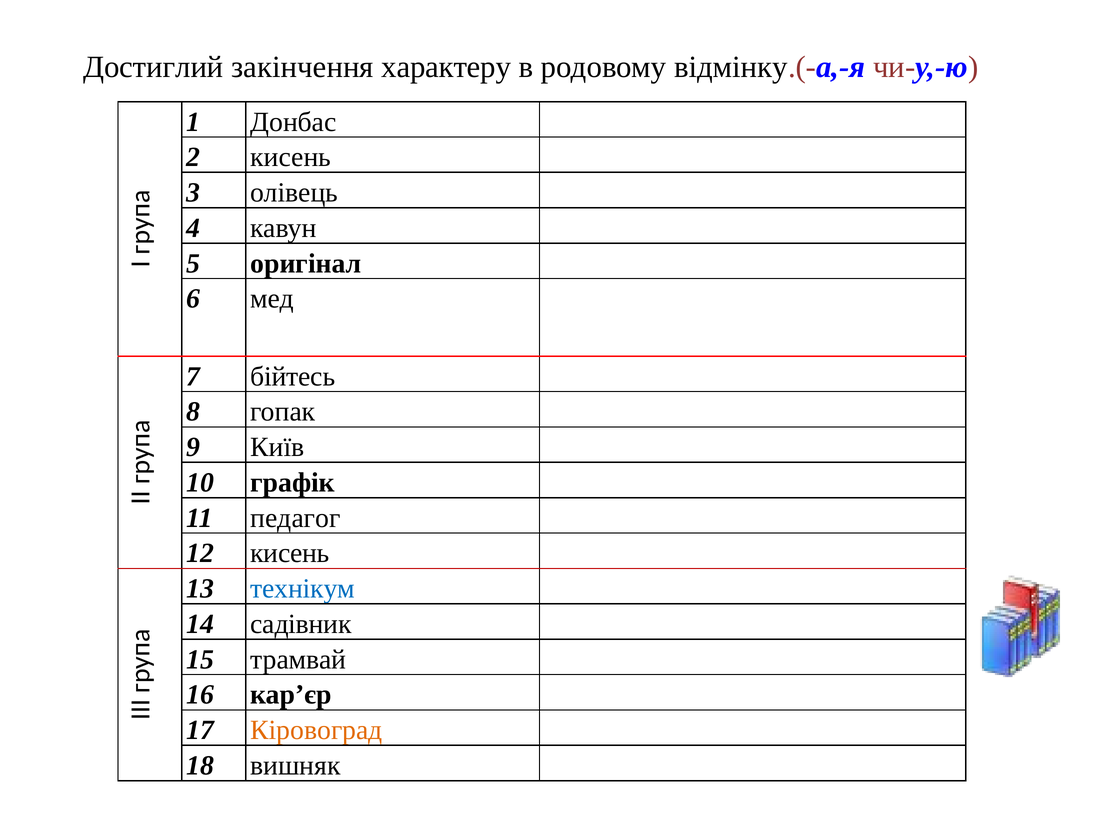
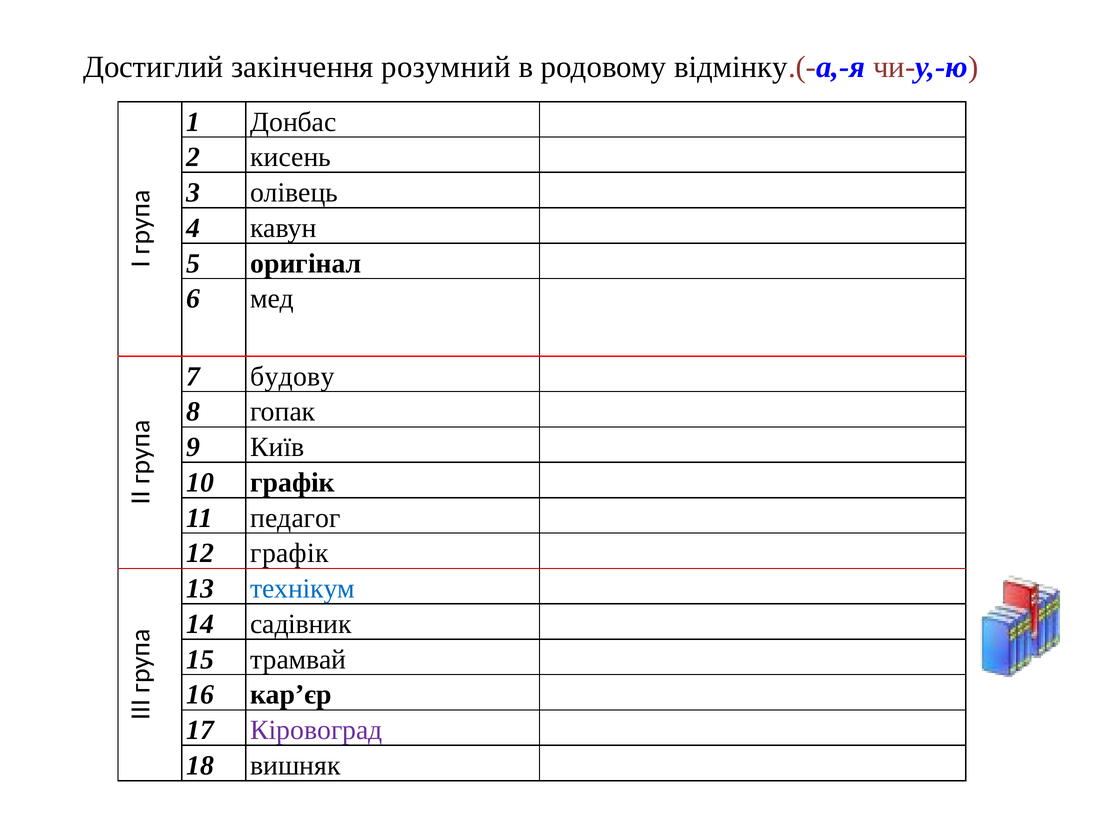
характеру: характеру -> розумний
бійтесь: бійтесь -> будову
12 кисень: кисень -> графік
Кіровоград colour: orange -> purple
